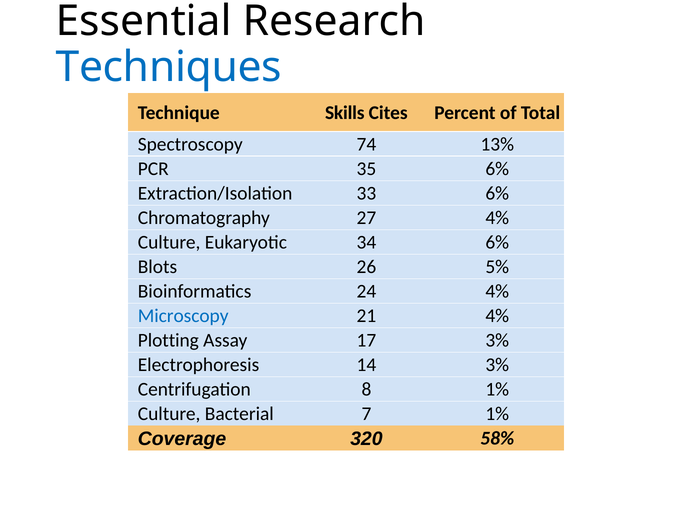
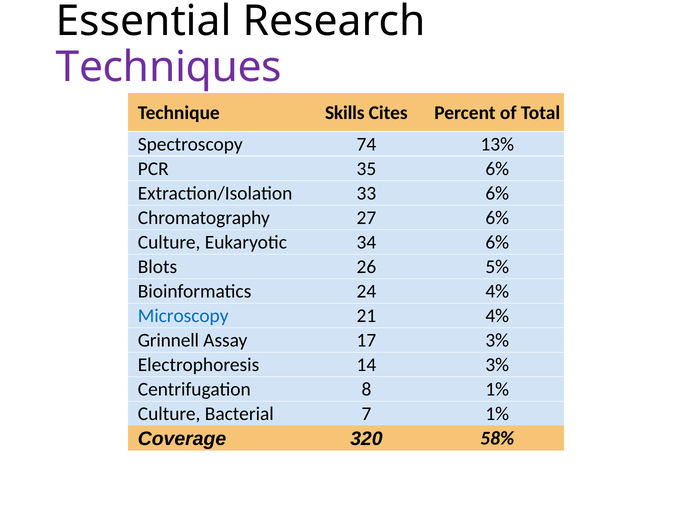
Techniques colour: blue -> purple
27 4%: 4% -> 6%
Plotting: Plotting -> Grinnell
